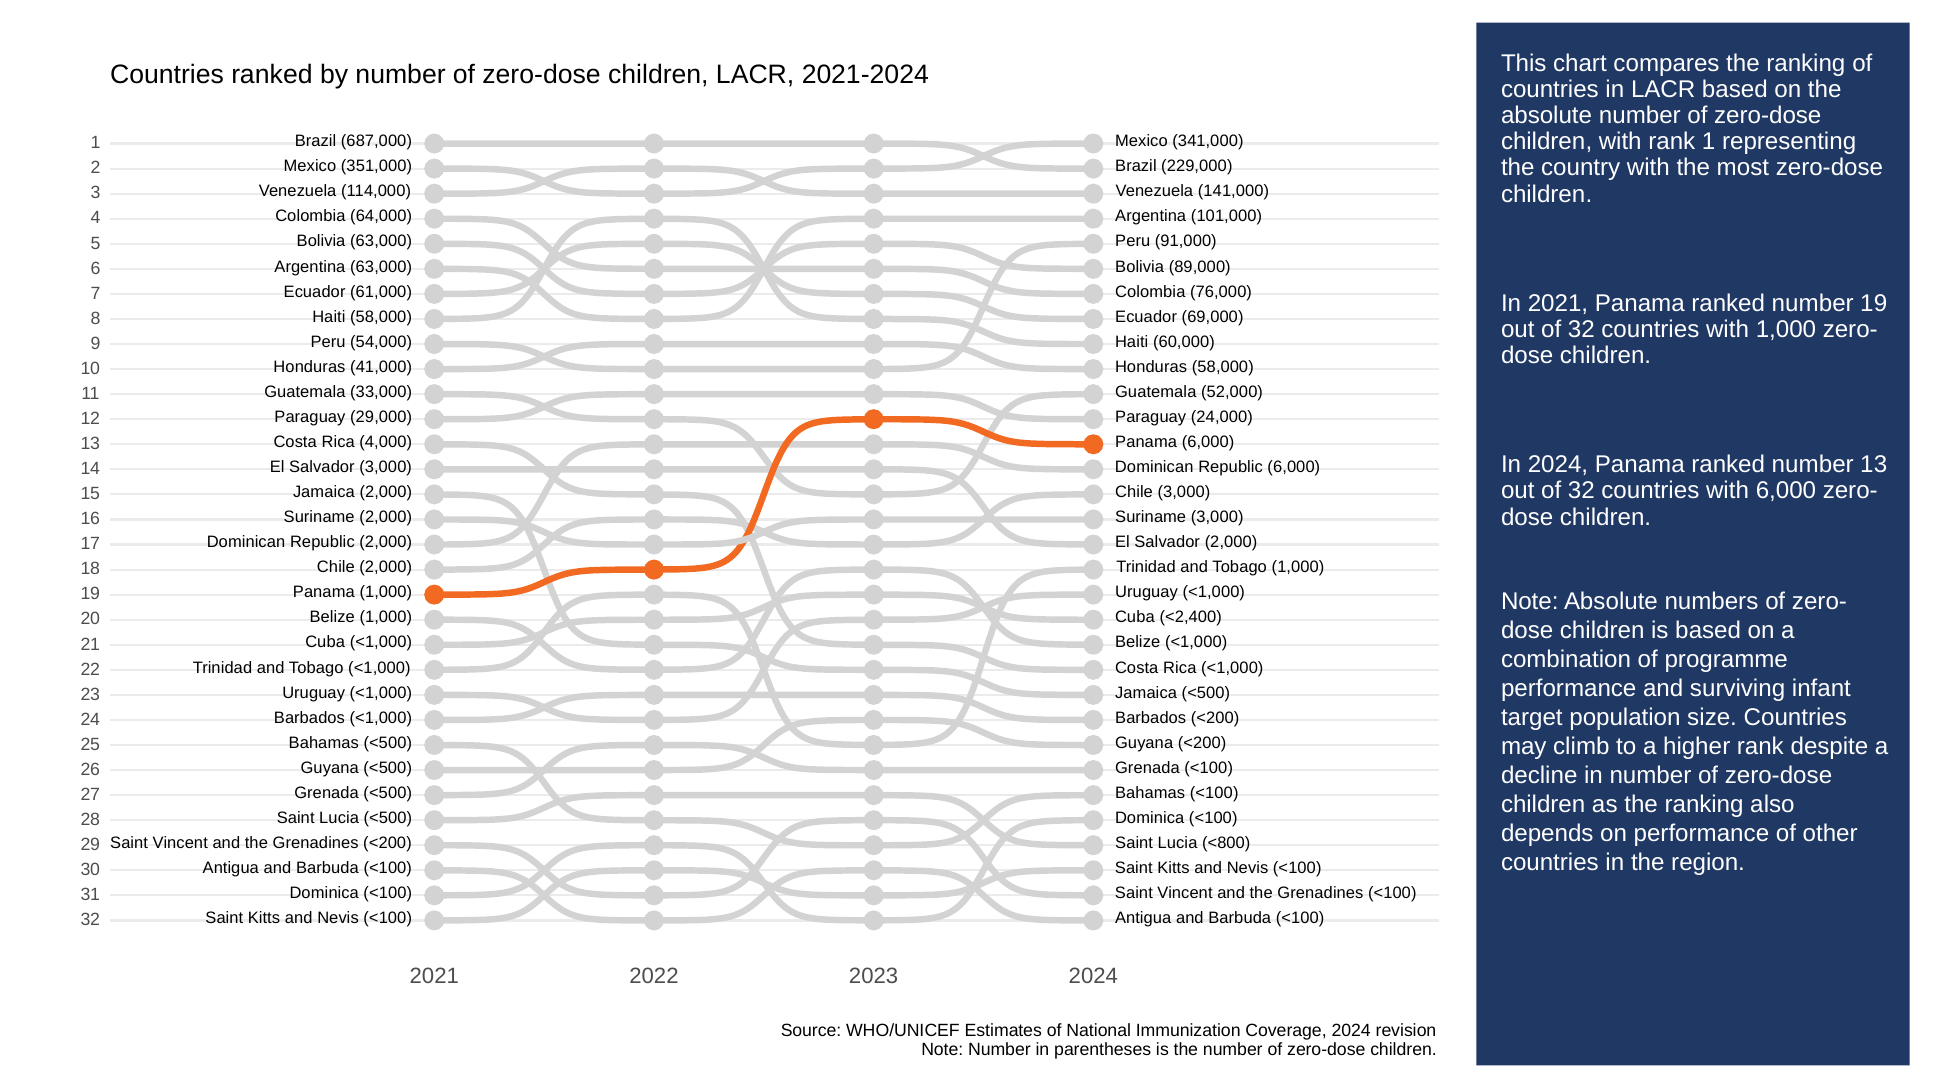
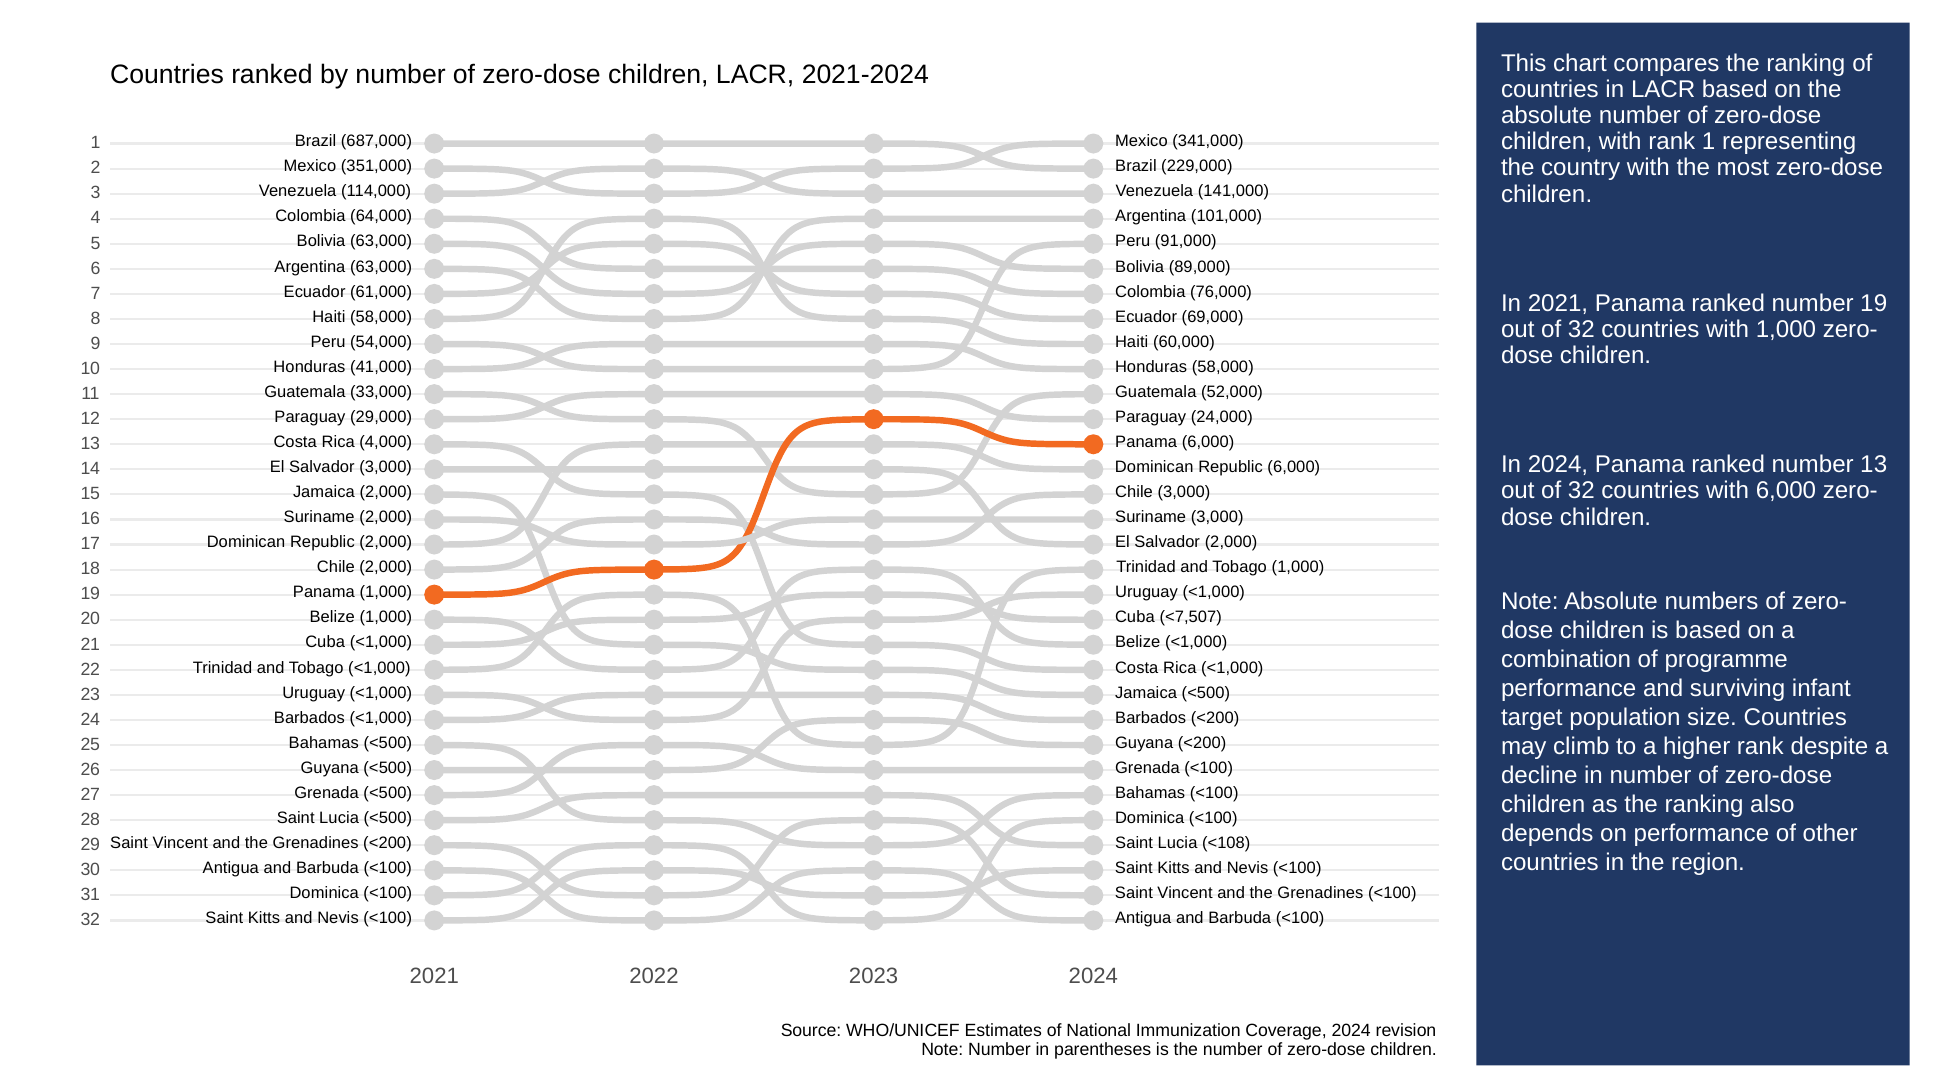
<2,400: <2,400 -> <7,507
<800: <800 -> <108
